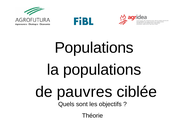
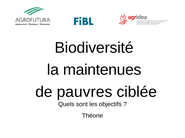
Populations at (94, 48): Populations -> Biodiversité
la populations: populations -> maintenues
